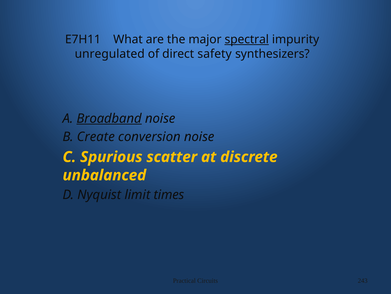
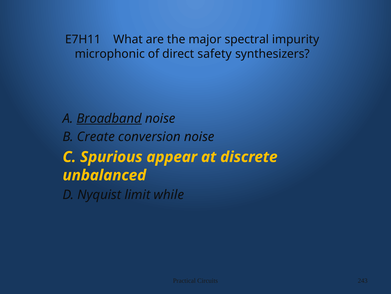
spectral underline: present -> none
unregulated: unregulated -> microphonic
scatter: scatter -> appear
times: times -> while
